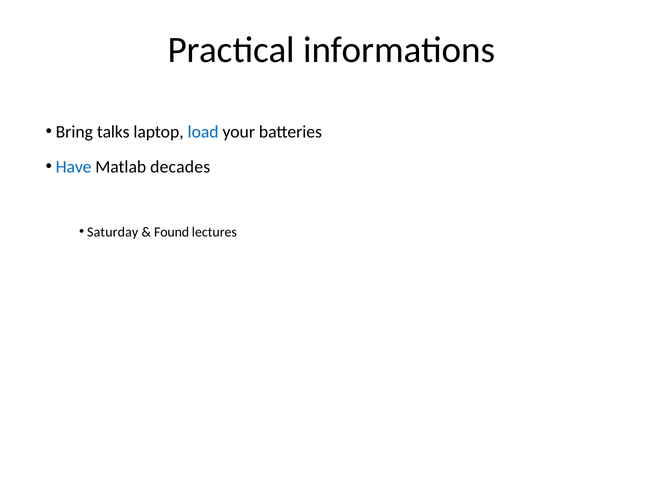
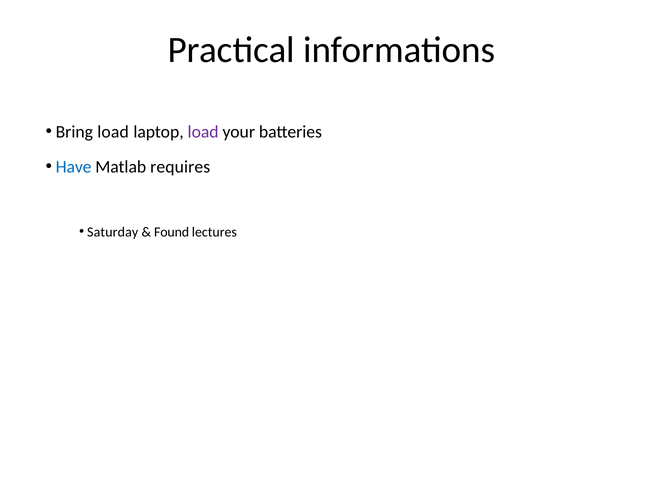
Bring talks: talks -> load
load at (203, 132) colour: blue -> purple
decades: decades -> requires
